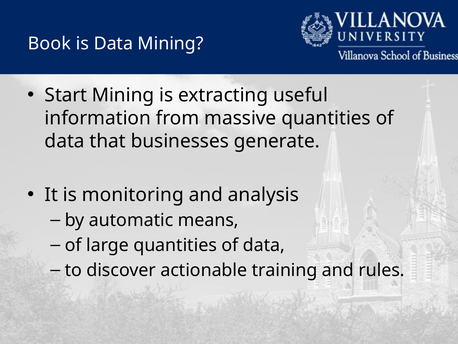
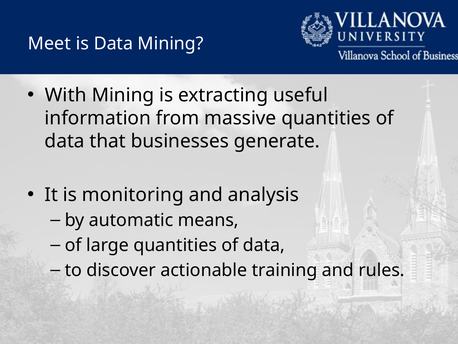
Book: Book -> Meet
Start: Start -> With
